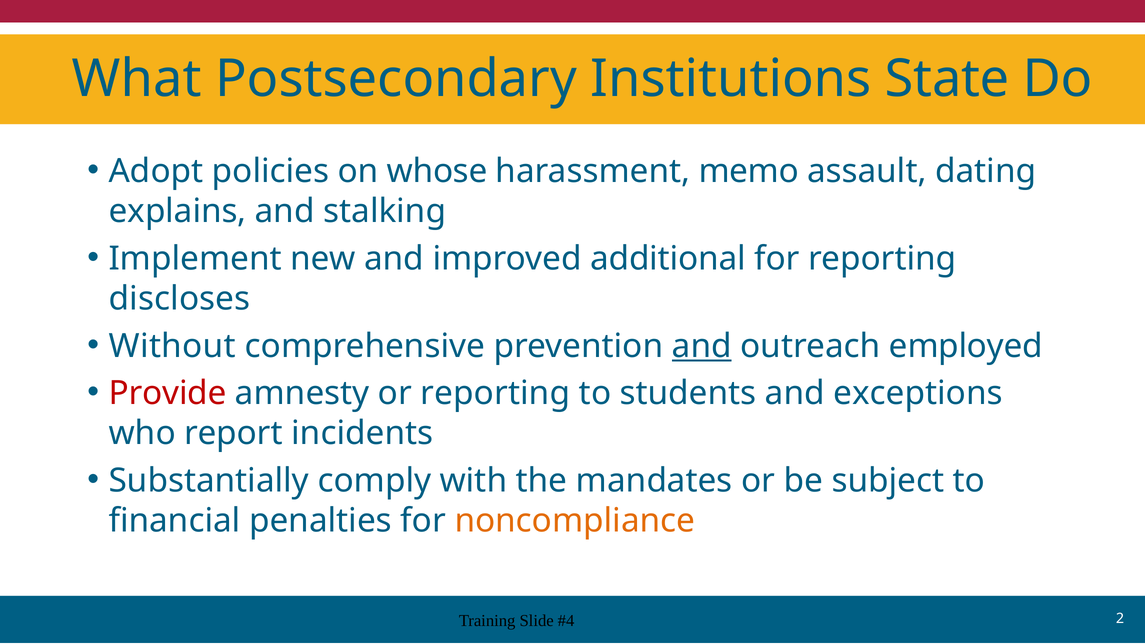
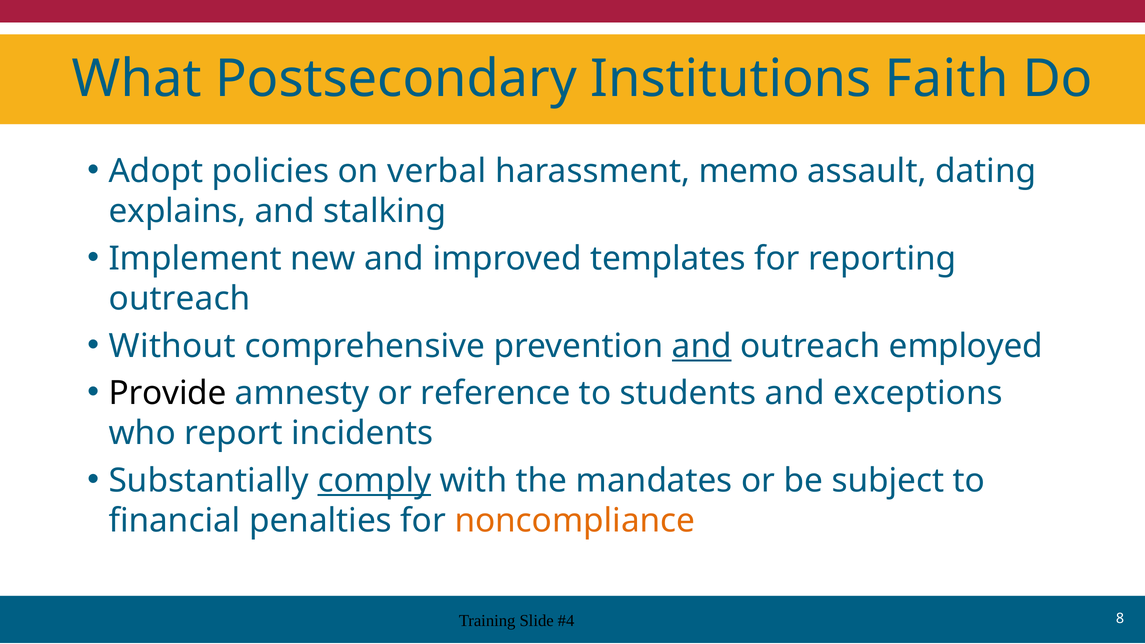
State: State -> Faith
whose: whose -> verbal
additional: additional -> templates
discloses at (180, 299): discloses -> outreach
Provide colour: red -> black
or reporting: reporting -> reference
comply underline: none -> present
2: 2 -> 8
